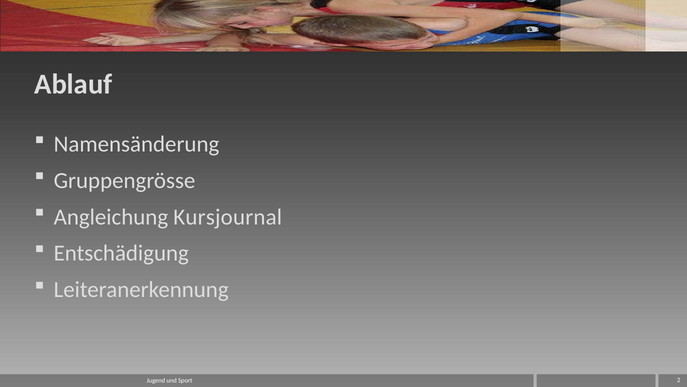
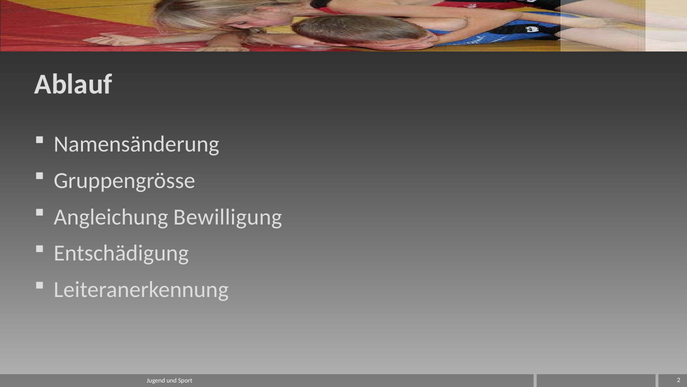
Kursjournal: Kursjournal -> Bewilligung
